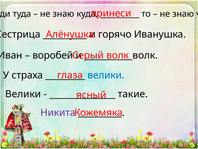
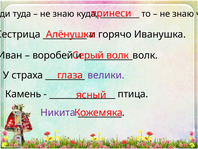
велики at (106, 75) colour: blue -> purple
Велики at (23, 94): Велики -> Камень
такие: такие -> птица
